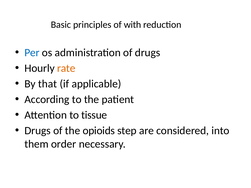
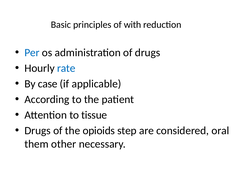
rate colour: orange -> blue
that: that -> case
into: into -> oral
order: order -> other
